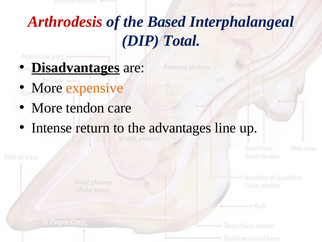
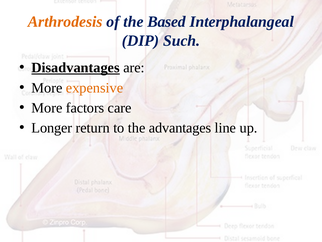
Arthrodesis colour: red -> orange
Total: Total -> Such
tendon: tendon -> factors
Intense: Intense -> Longer
